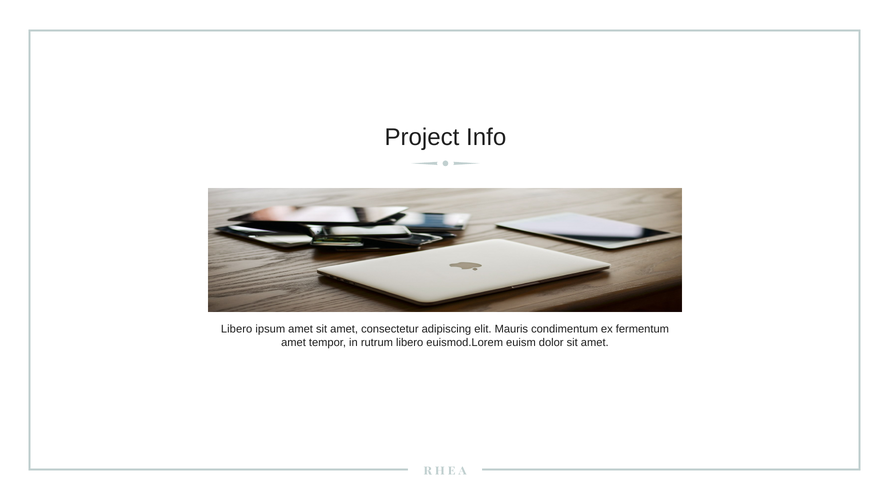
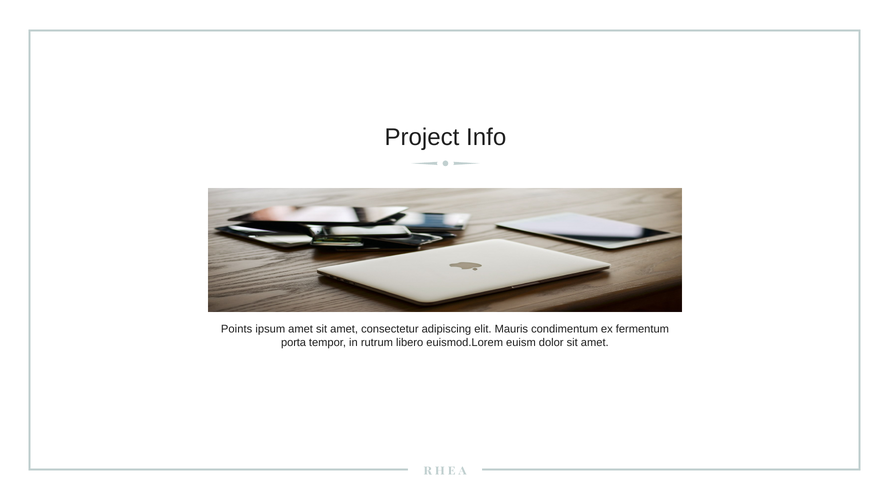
Libero at (237, 329): Libero -> Points
amet at (294, 342): amet -> porta
